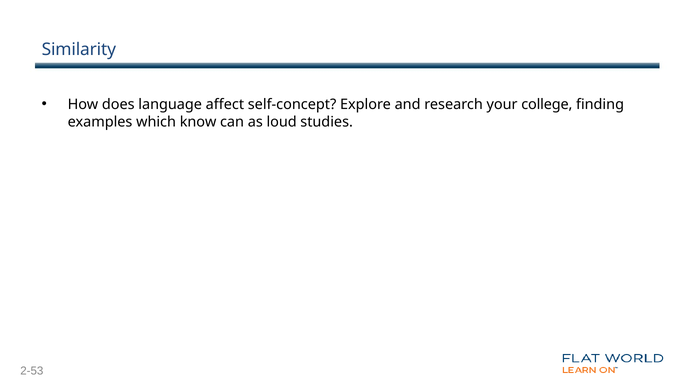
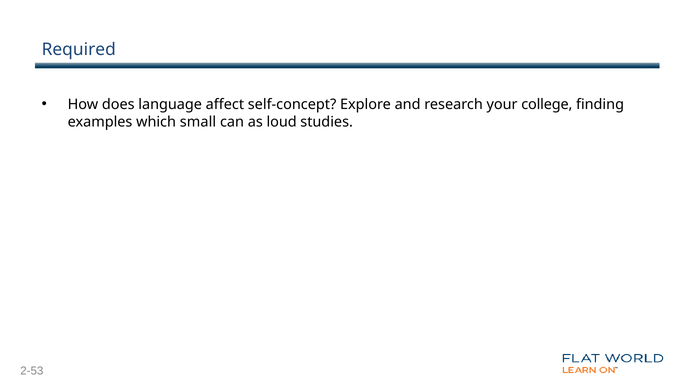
Similarity: Similarity -> Required
know: know -> small
